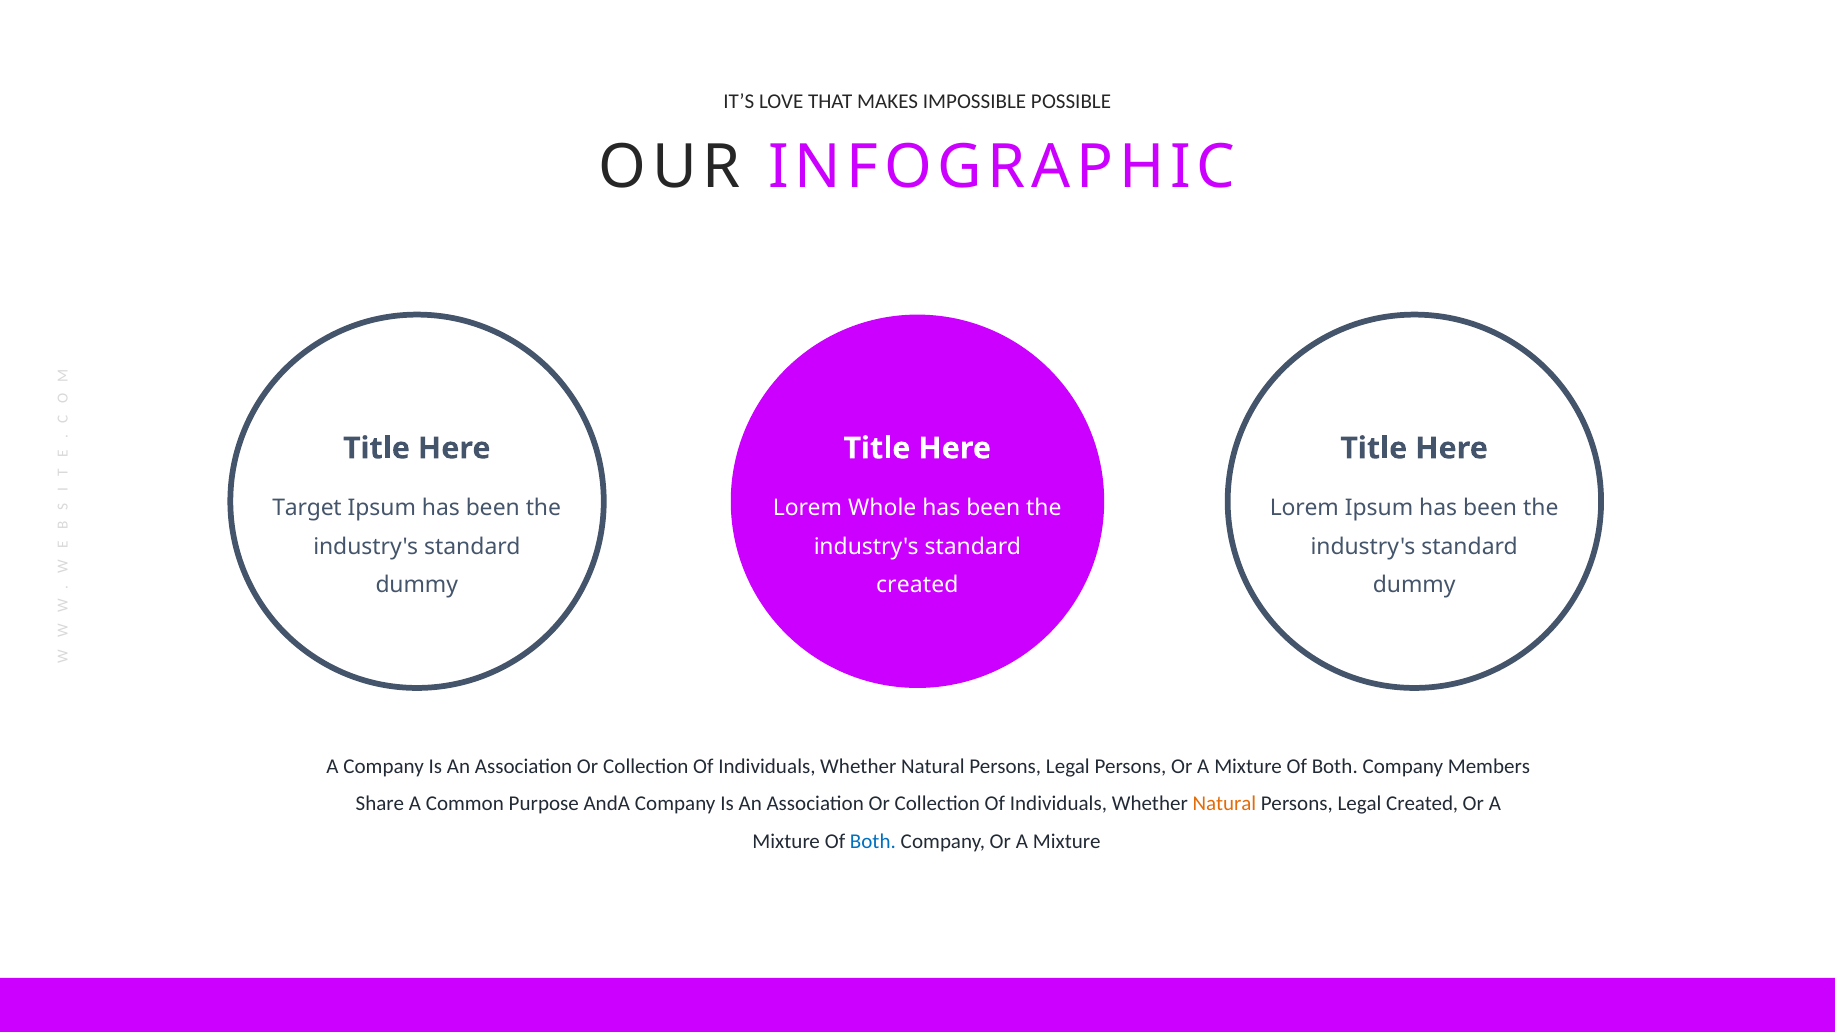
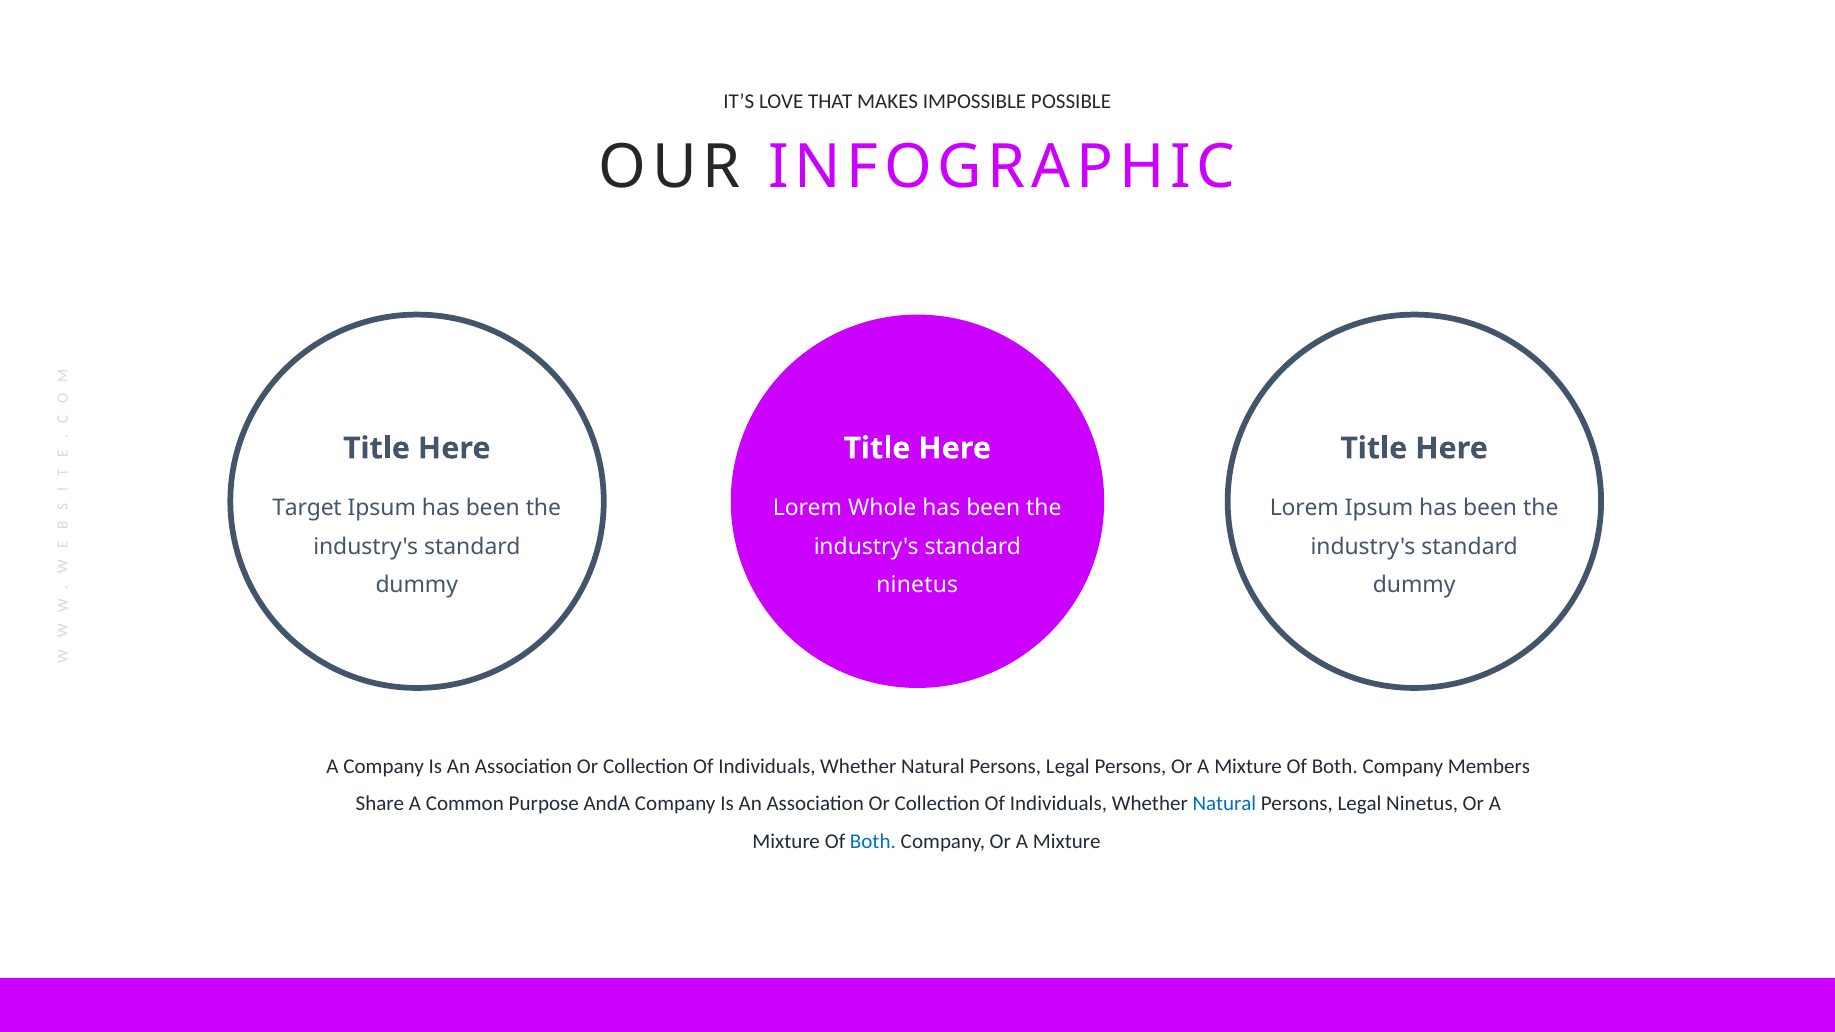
created at (917, 585): created -> ninetus
Natural at (1224, 804) colour: orange -> blue
Legal Created: Created -> Ninetus
